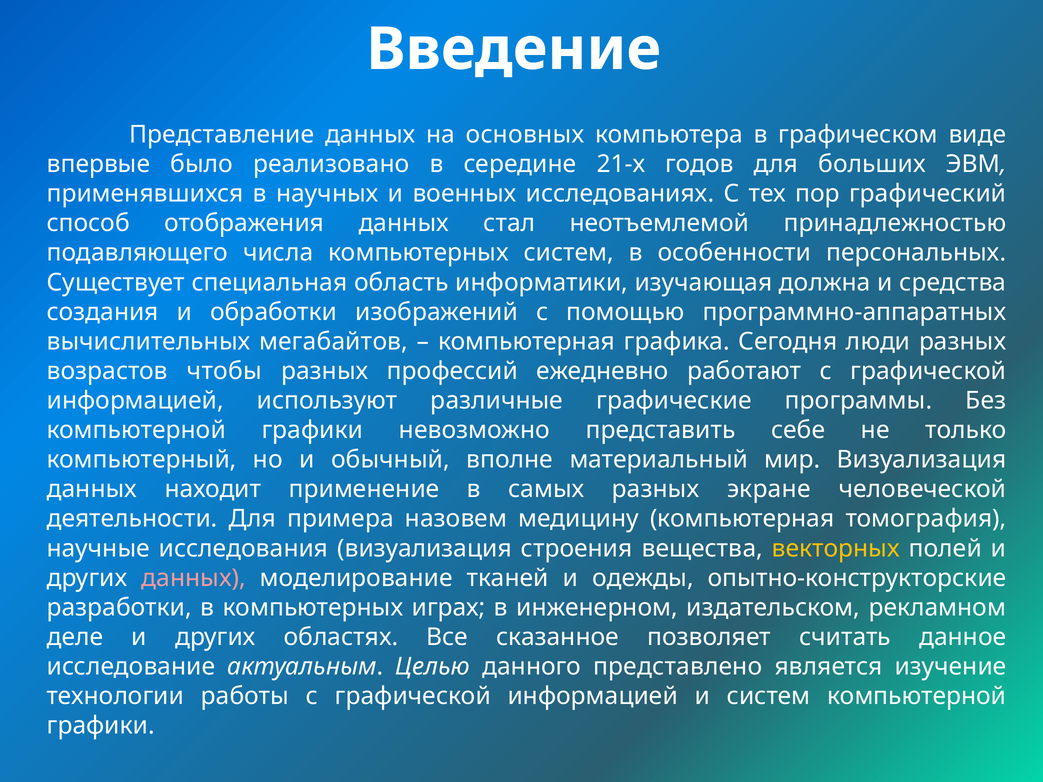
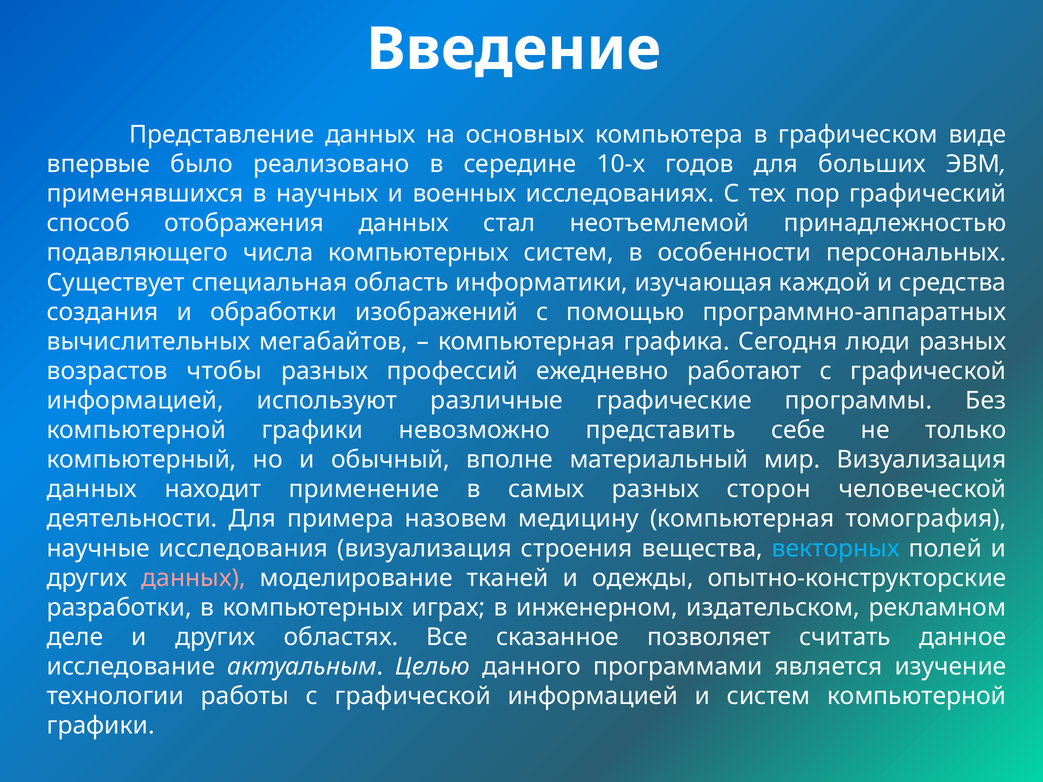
21-х: 21-х -> 10-х
должна: должна -> каждой
экране: экране -> сторон
векторных colour: yellow -> light blue
представлено: представлено -> программами
